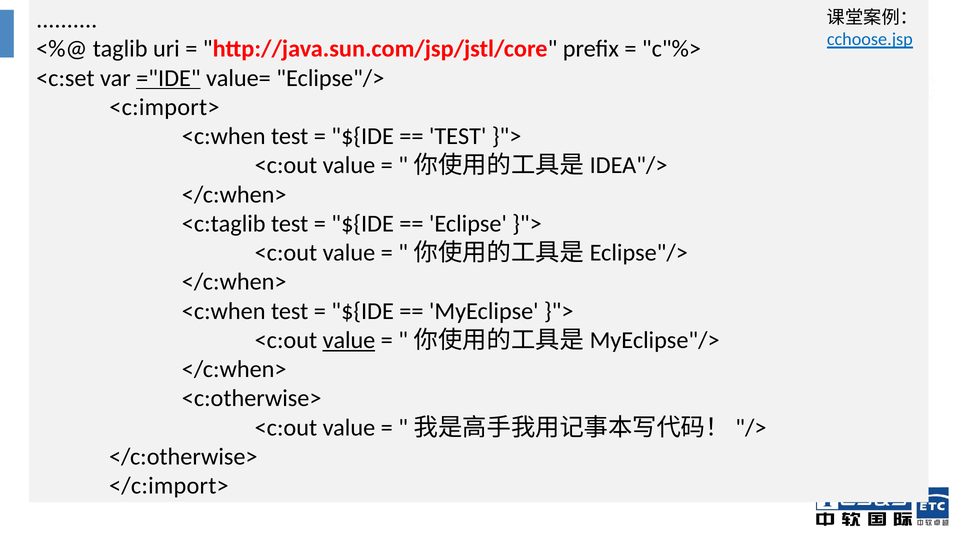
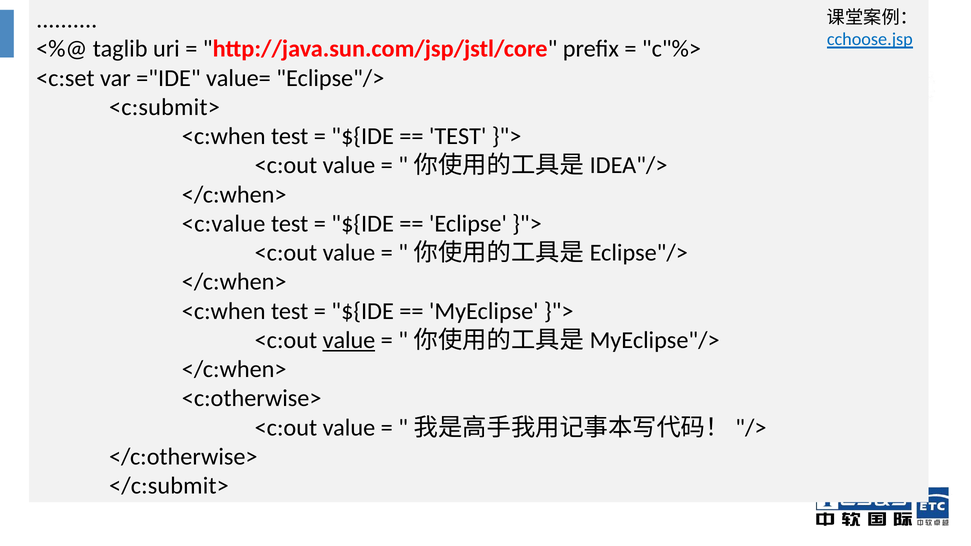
="IDE underline: present -> none
<c:import>: <c:import> -> <c:submit>
<c:taglib: <c:taglib -> <c:value
</c:import>: </c:import> -> </c:submit>
